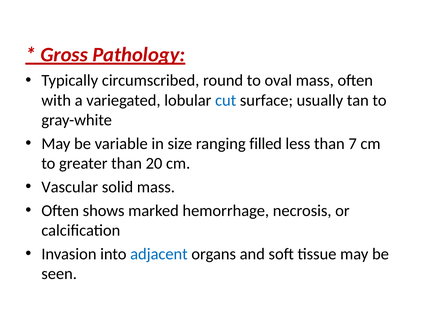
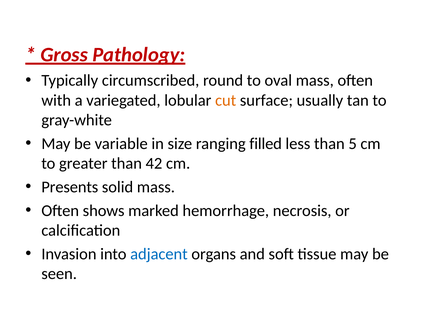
cut colour: blue -> orange
7: 7 -> 5
20: 20 -> 42
Vascular: Vascular -> Presents
